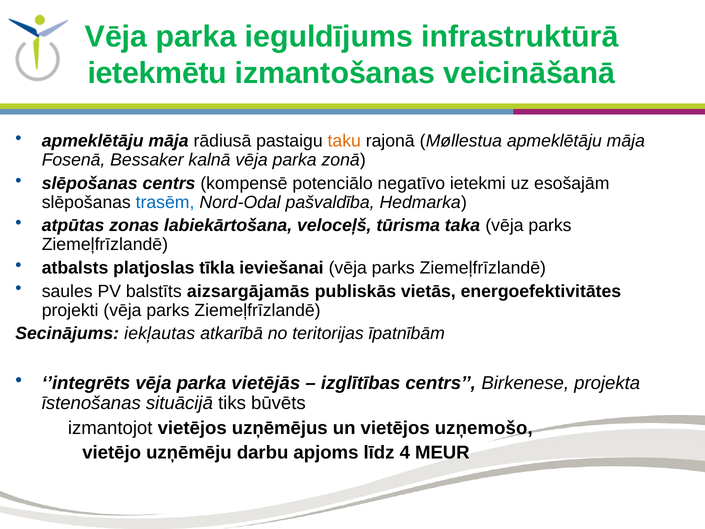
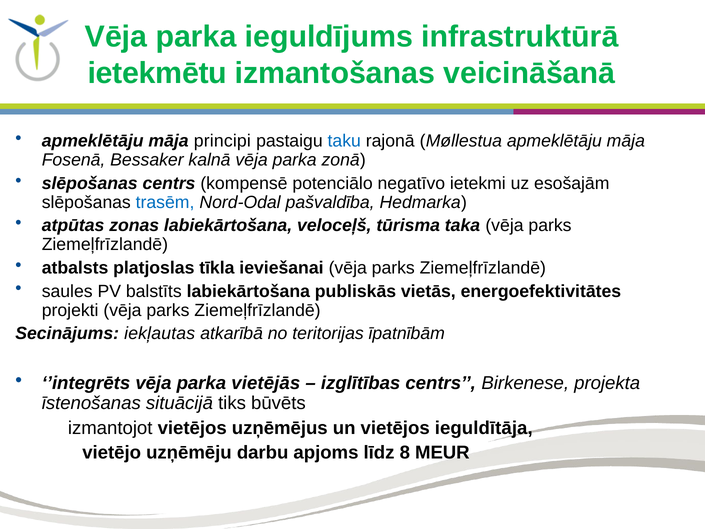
rādiusā: rādiusā -> principi
taku colour: orange -> blue
balstīts aizsargājamās: aizsargājamās -> labiekārtošana
uzņemošo: uzņemošo -> ieguldītāja
4: 4 -> 8
